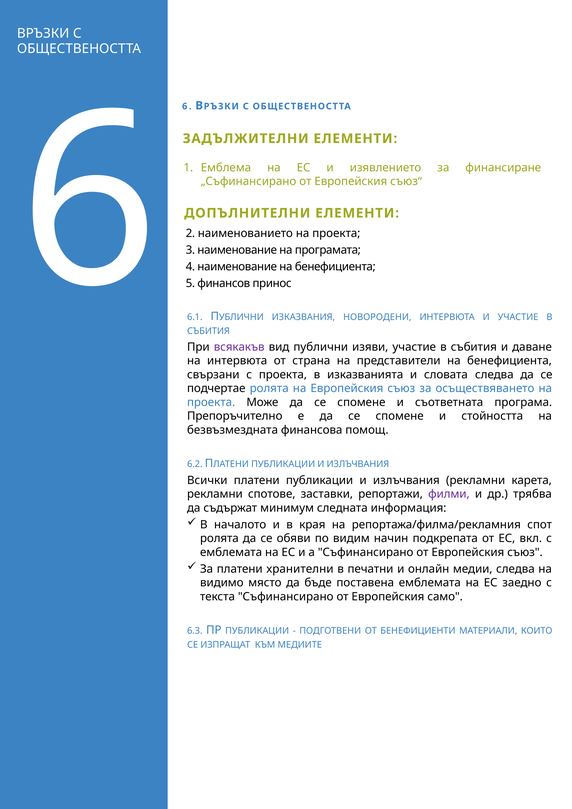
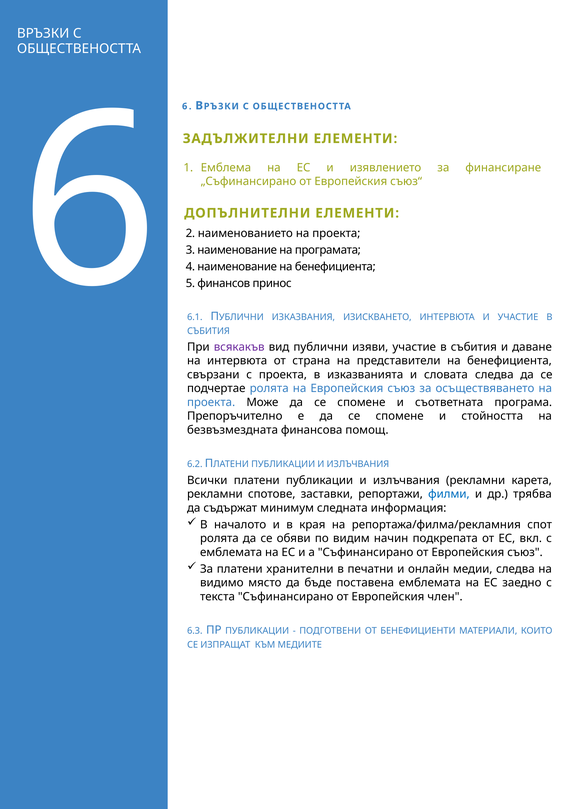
НОВОРОДЕНИ: НОВОРОДЕНИ -> ИЗИСКВАНЕТО
филми colour: purple -> blue
само: само -> член
